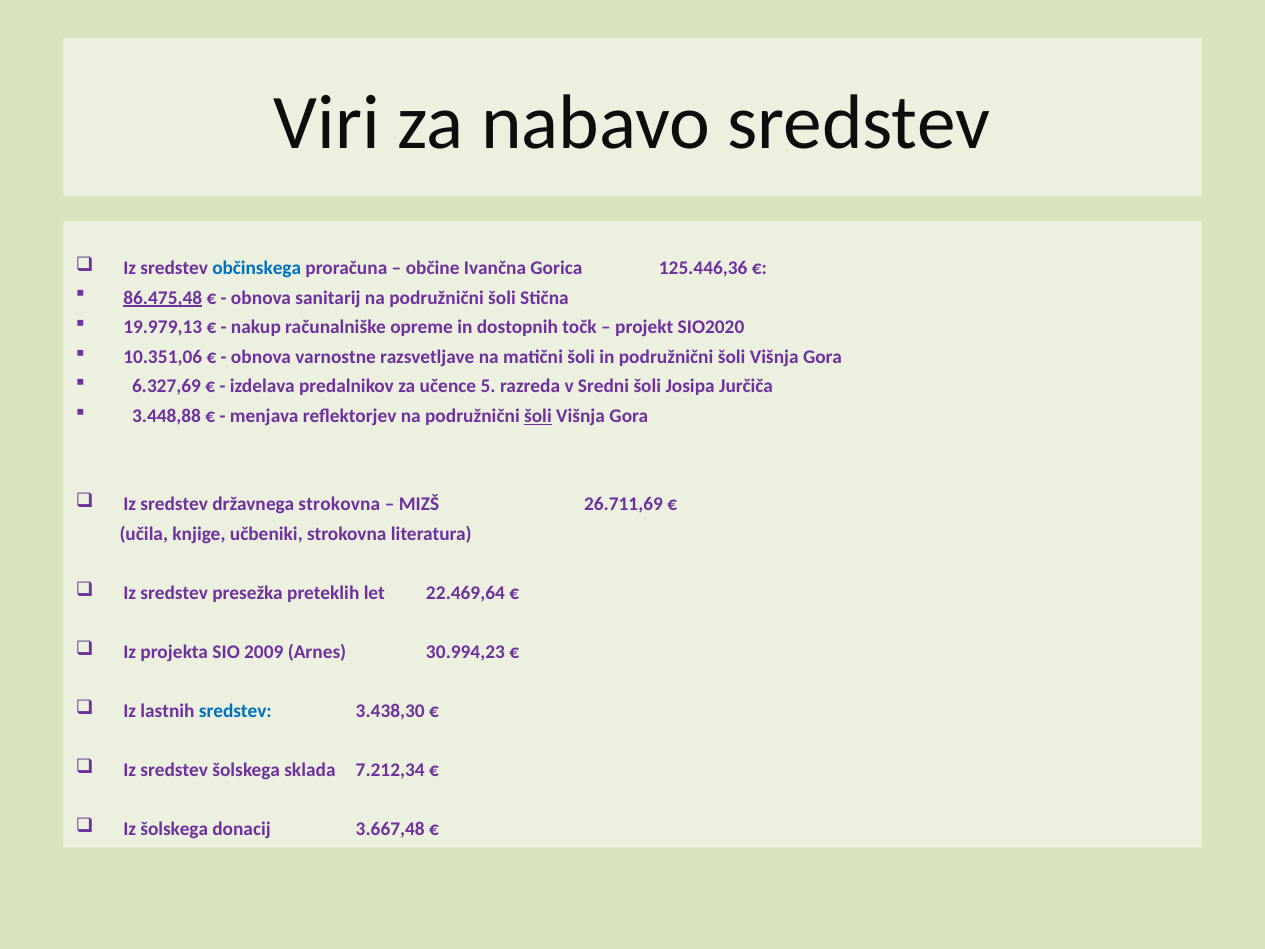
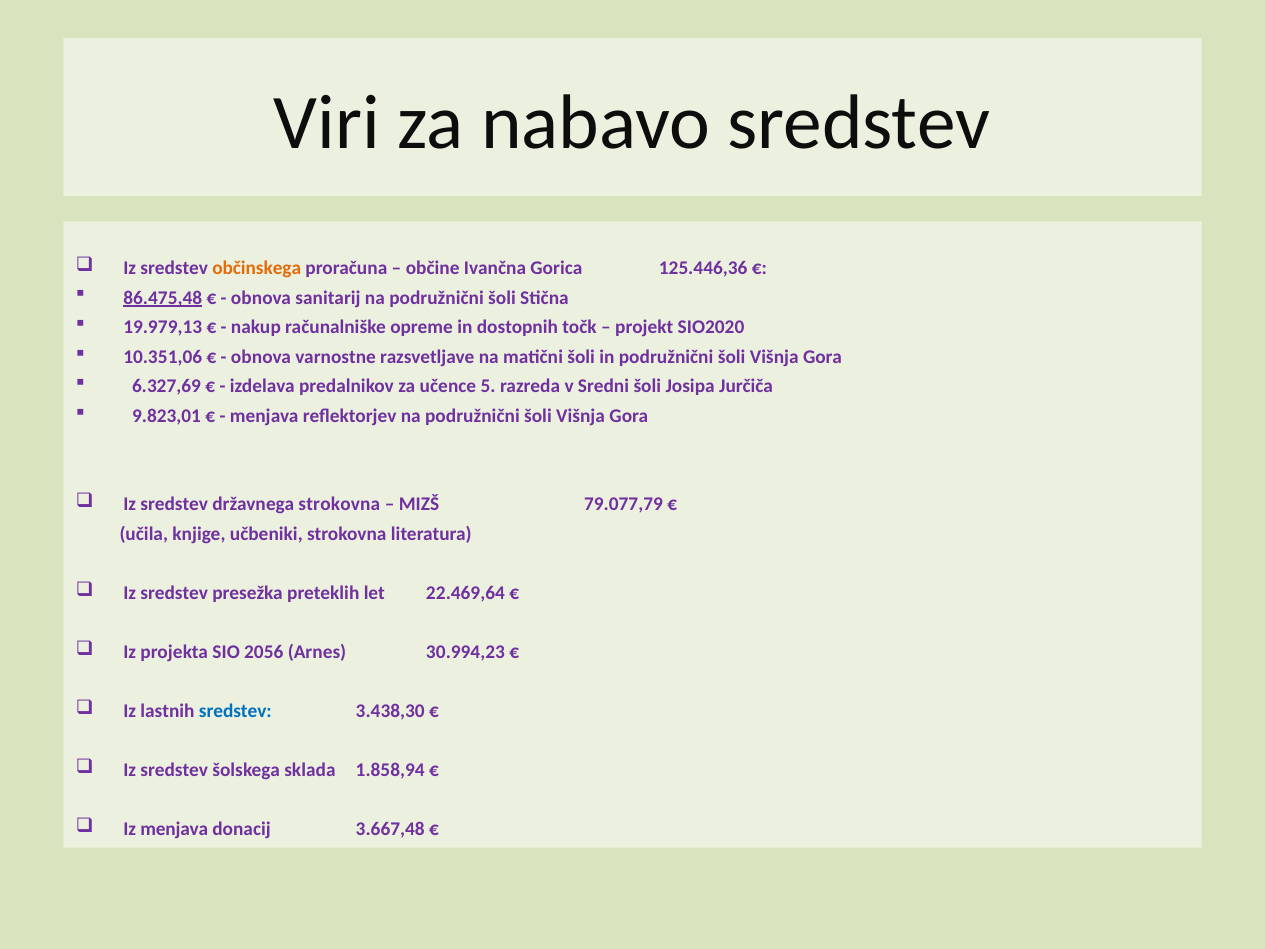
občinskega colour: blue -> orange
3.448,88: 3.448,88 -> 9.823,01
šoli at (538, 416) underline: present -> none
26.711,69: 26.711,69 -> 79.077,79
2009: 2009 -> 2056
7.212,34: 7.212,34 -> 1.858,94
Iz šolskega: šolskega -> menjava
